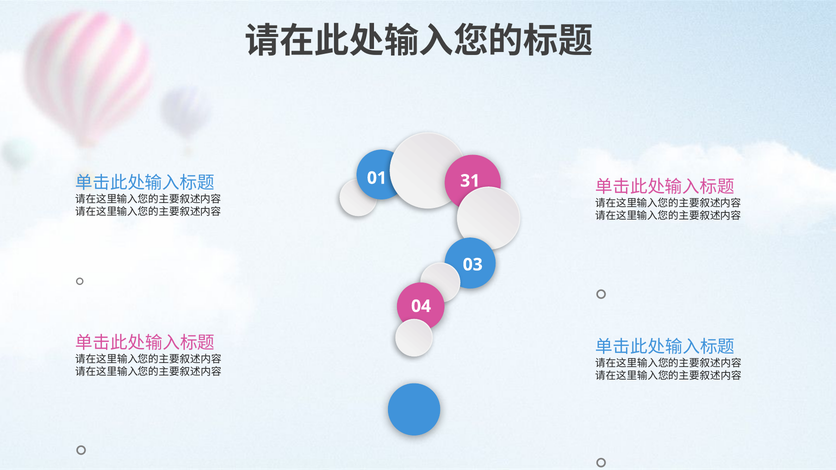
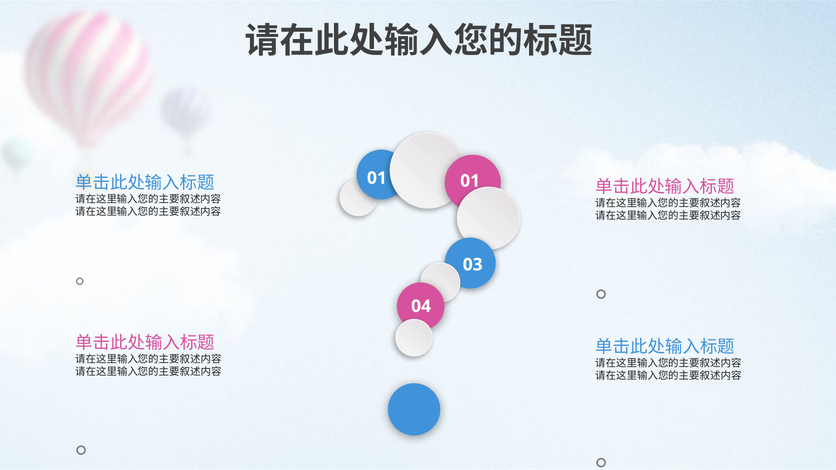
01 31: 31 -> 01
